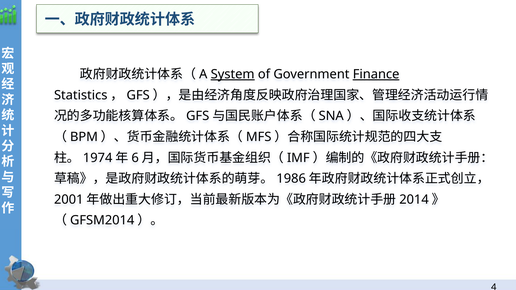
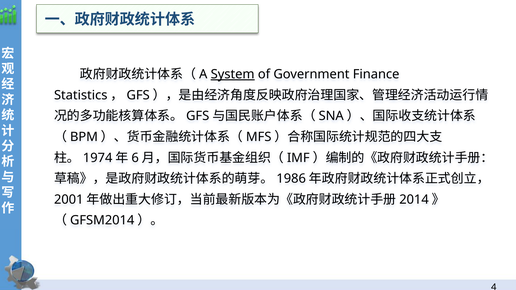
Finance underline: present -> none
